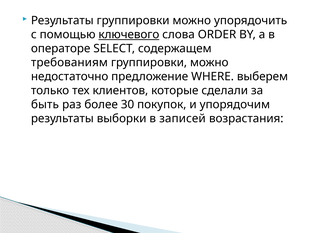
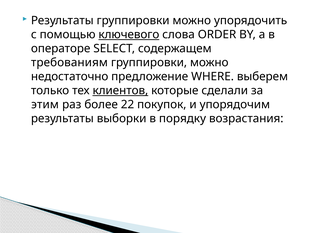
клиентов underline: none -> present
быть: быть -> этим
30: 30 -> 22
записей: записей -> порядку
